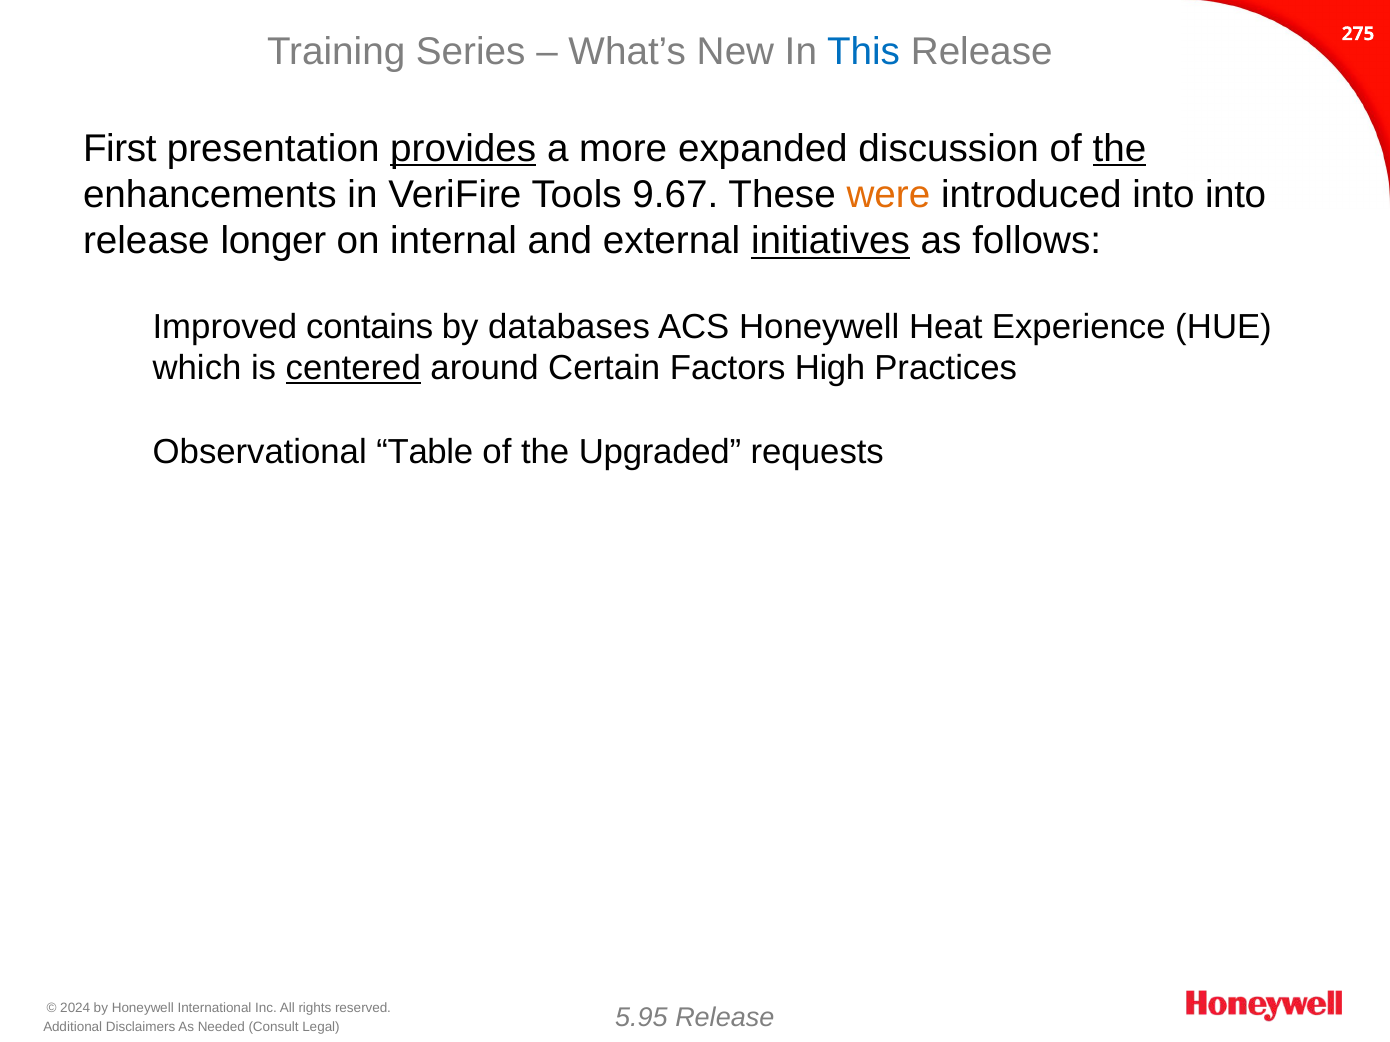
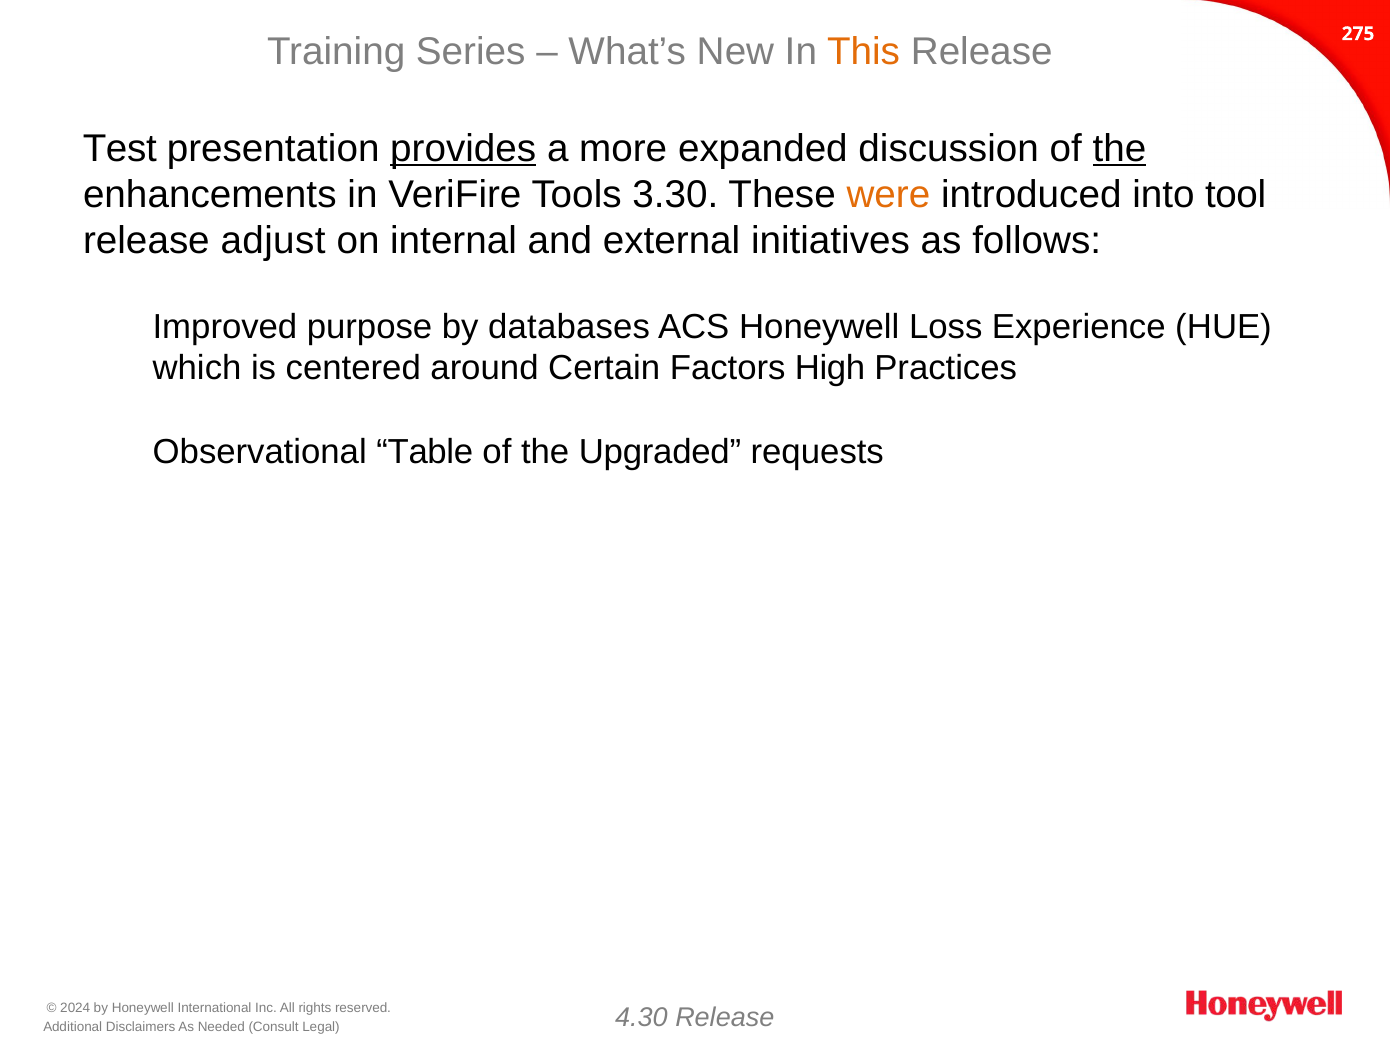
This colour: blue -> orange
First: First -> Test
9.67: 9.67 -> 3.30
into into: into -> tool
longer: longer -> adjust
initiatives underline: present -> none
contains: contains -> purpose
Heat: Heat -> Loss
centered underline: present -> none
5.95: 5.95 -> 4.30
